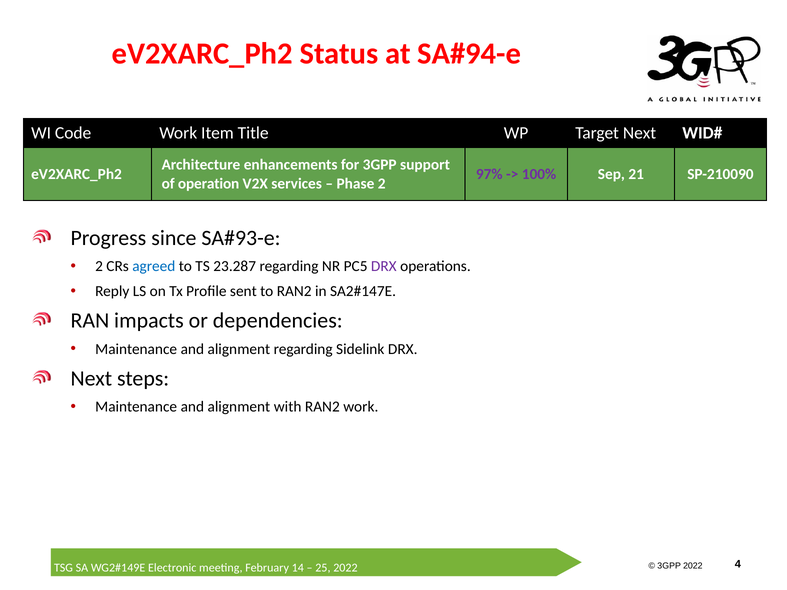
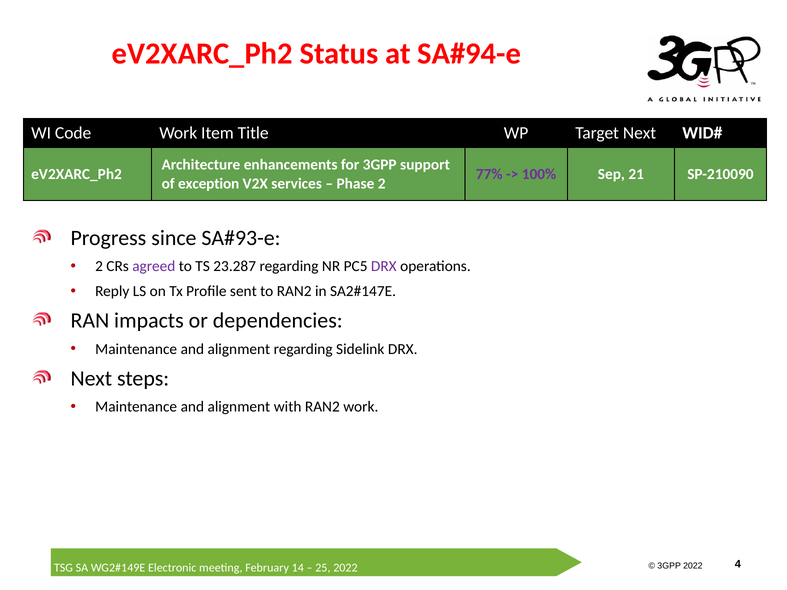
97%: 97% -> 77%
operation: operation -> exception
agreed colour: blue -> purple
